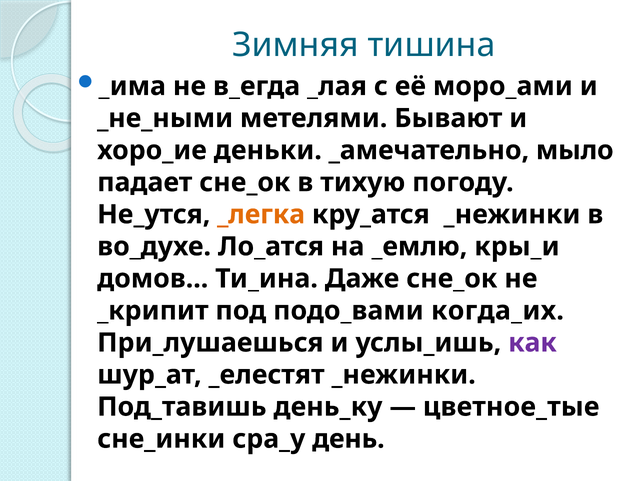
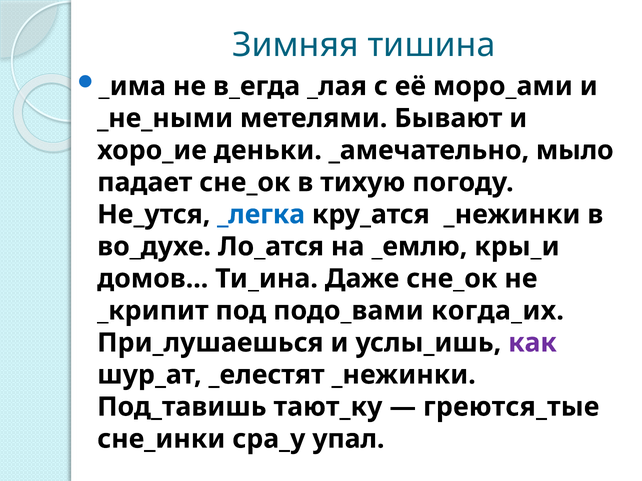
_легка colour: orange -> blue
день_ку: день_ку -> тают_ку
цветное_тые: цветное_тые -> греются_тые
день: день -> упал
